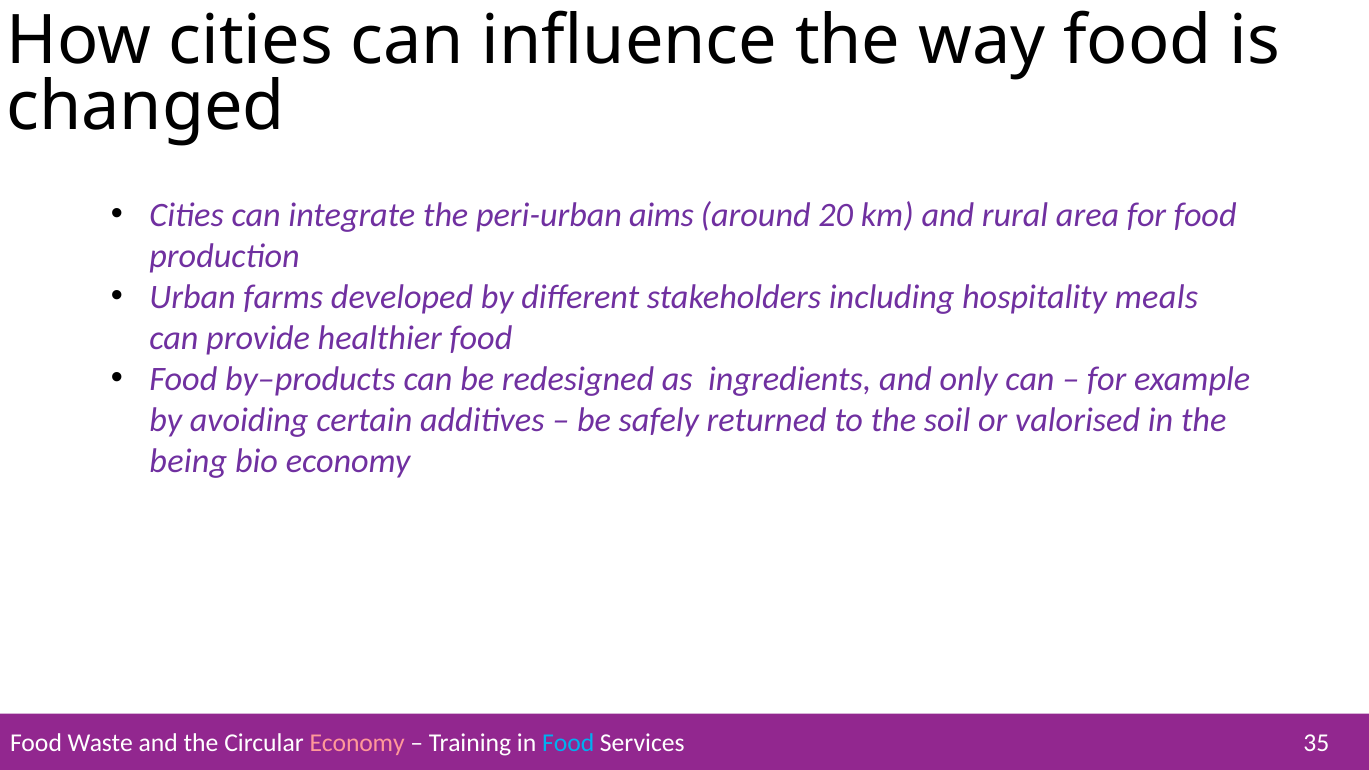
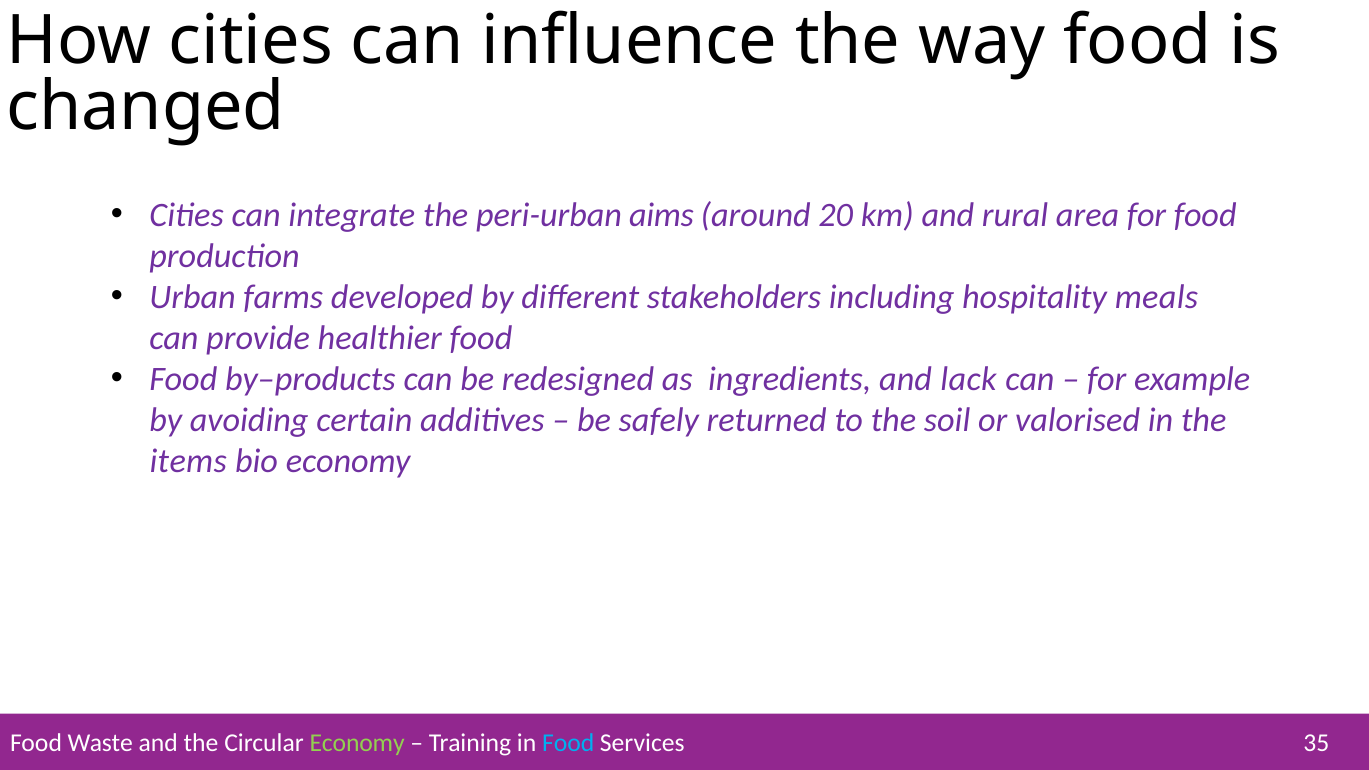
only: only -> lack
being: being -> items
Economy at (357, 743) colour: pink -> light green
